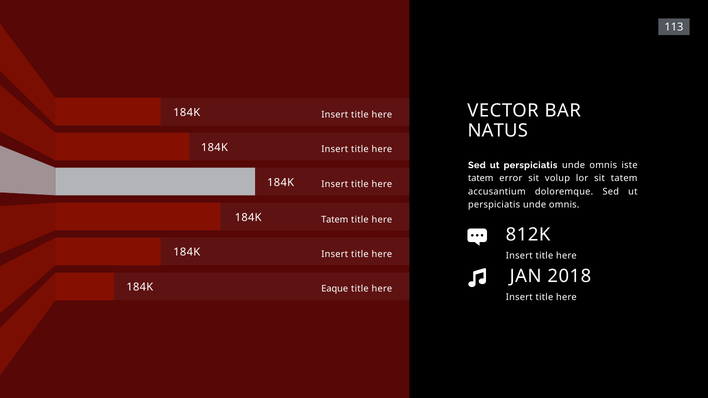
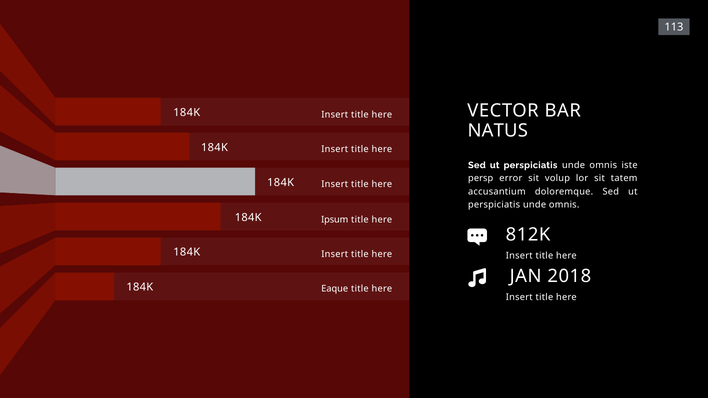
tatem at (481, 179): tatem -> persp
Tatem at (335, 220): Tatem -> Ipsum
